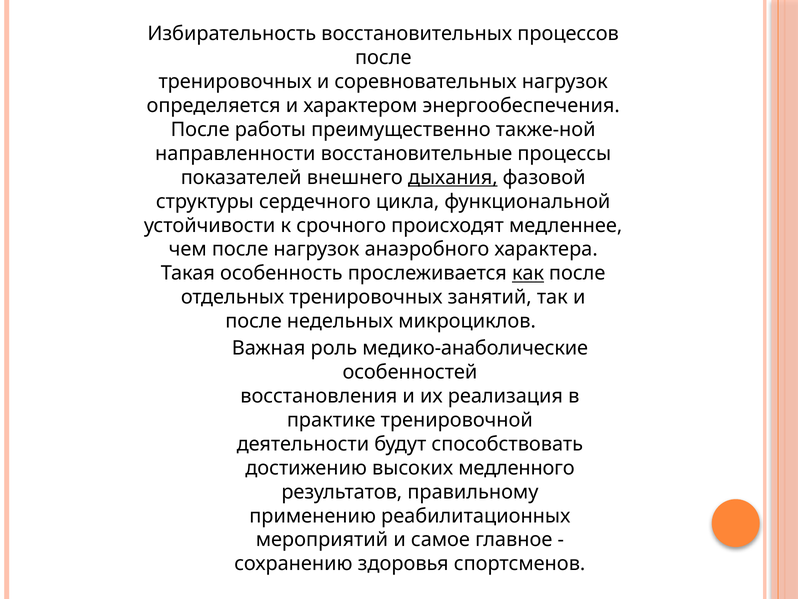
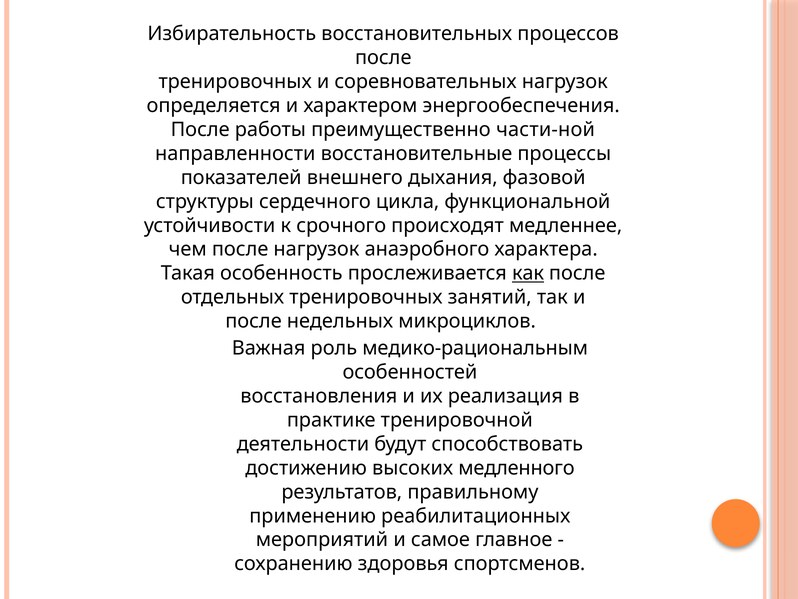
также-ной: также-ной -> части-ной
дыхания underline: present -> none
медико-анаболические: медико-анаболические -> медико-рациональным
